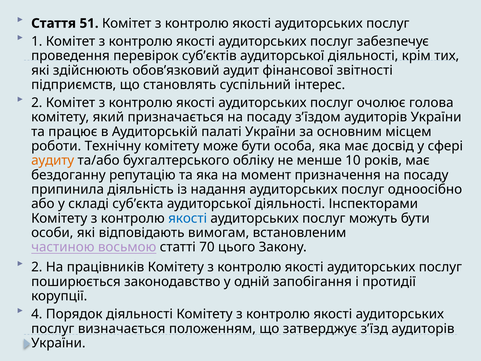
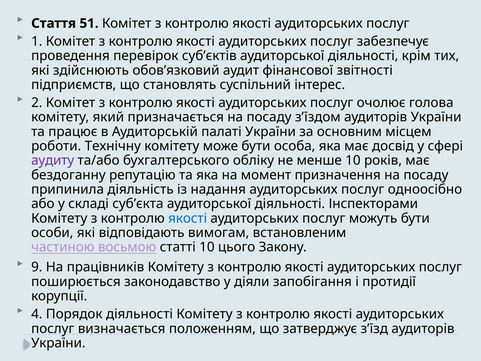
аудиту colour: orange -> purple
статті 70: 70 -> 10
2 at (37, 267): 2 -> 9
одній: одній -> діяли
